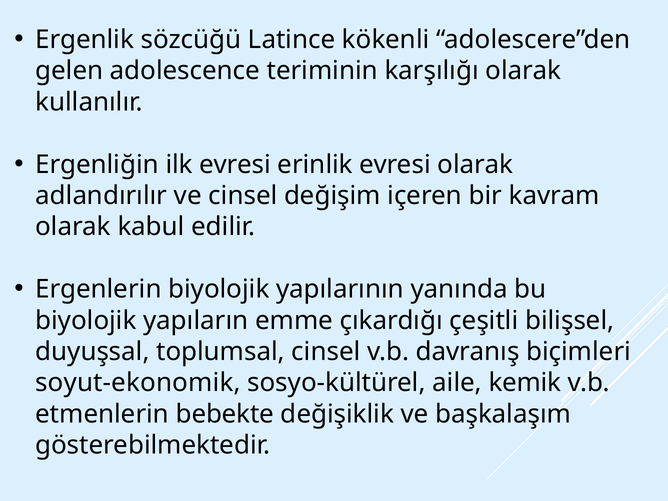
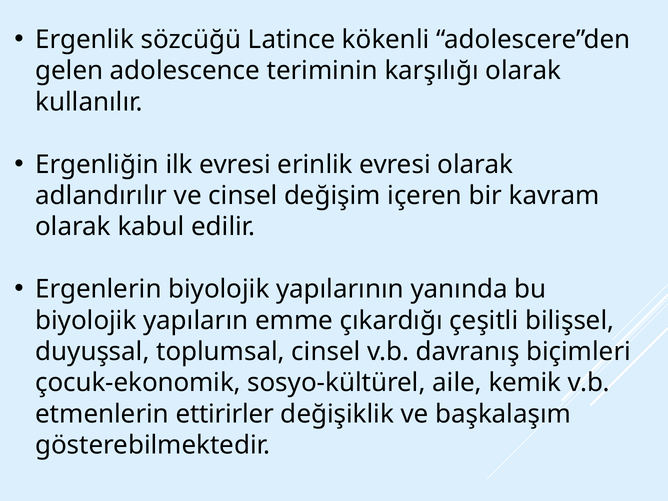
soyut-ekonomik: soyut-ekonomik -> çocuk-ekonomik
bebekte: bebekte -> ettirirler
